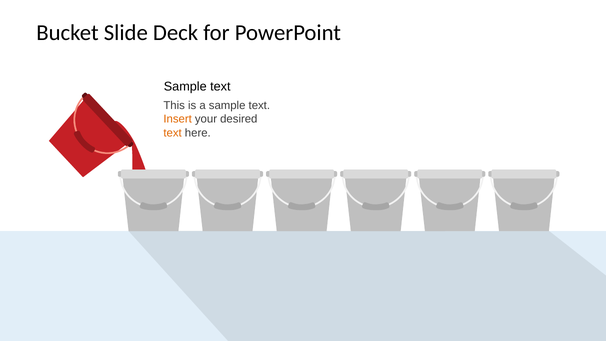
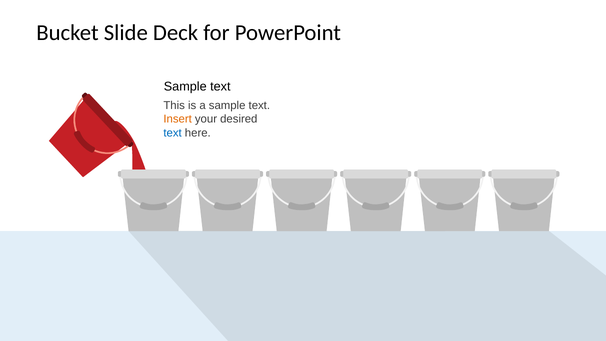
text at (173, 133) colour: orange -> blue
